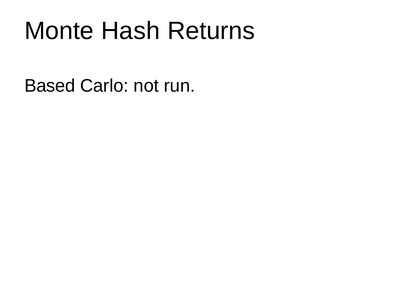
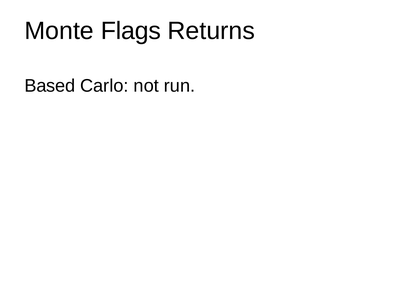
Hash: Hash -> Flags
